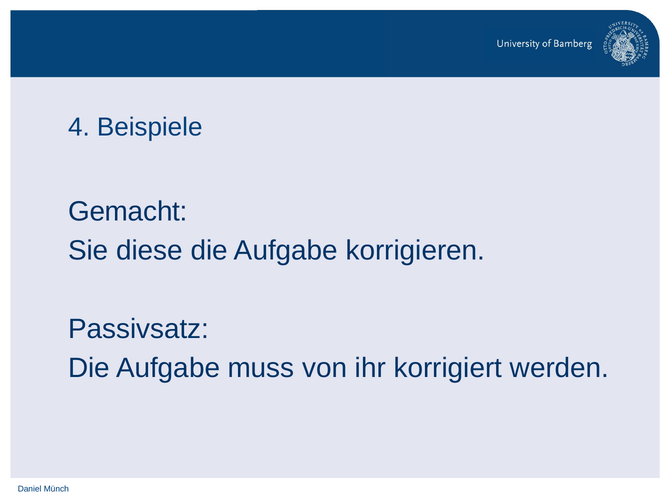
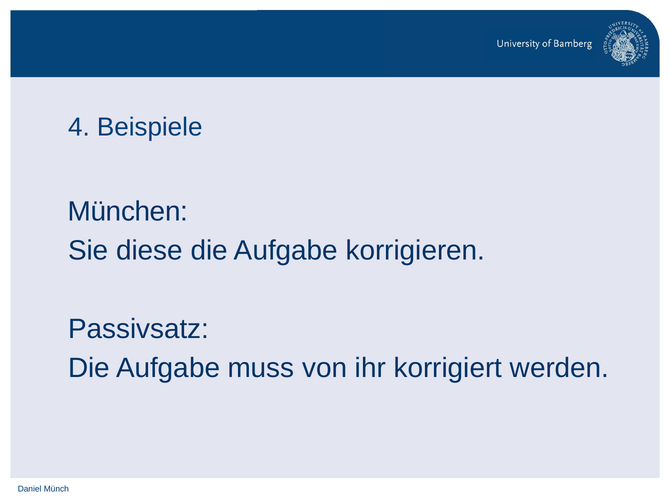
Gemacht: Gemacht -> München
